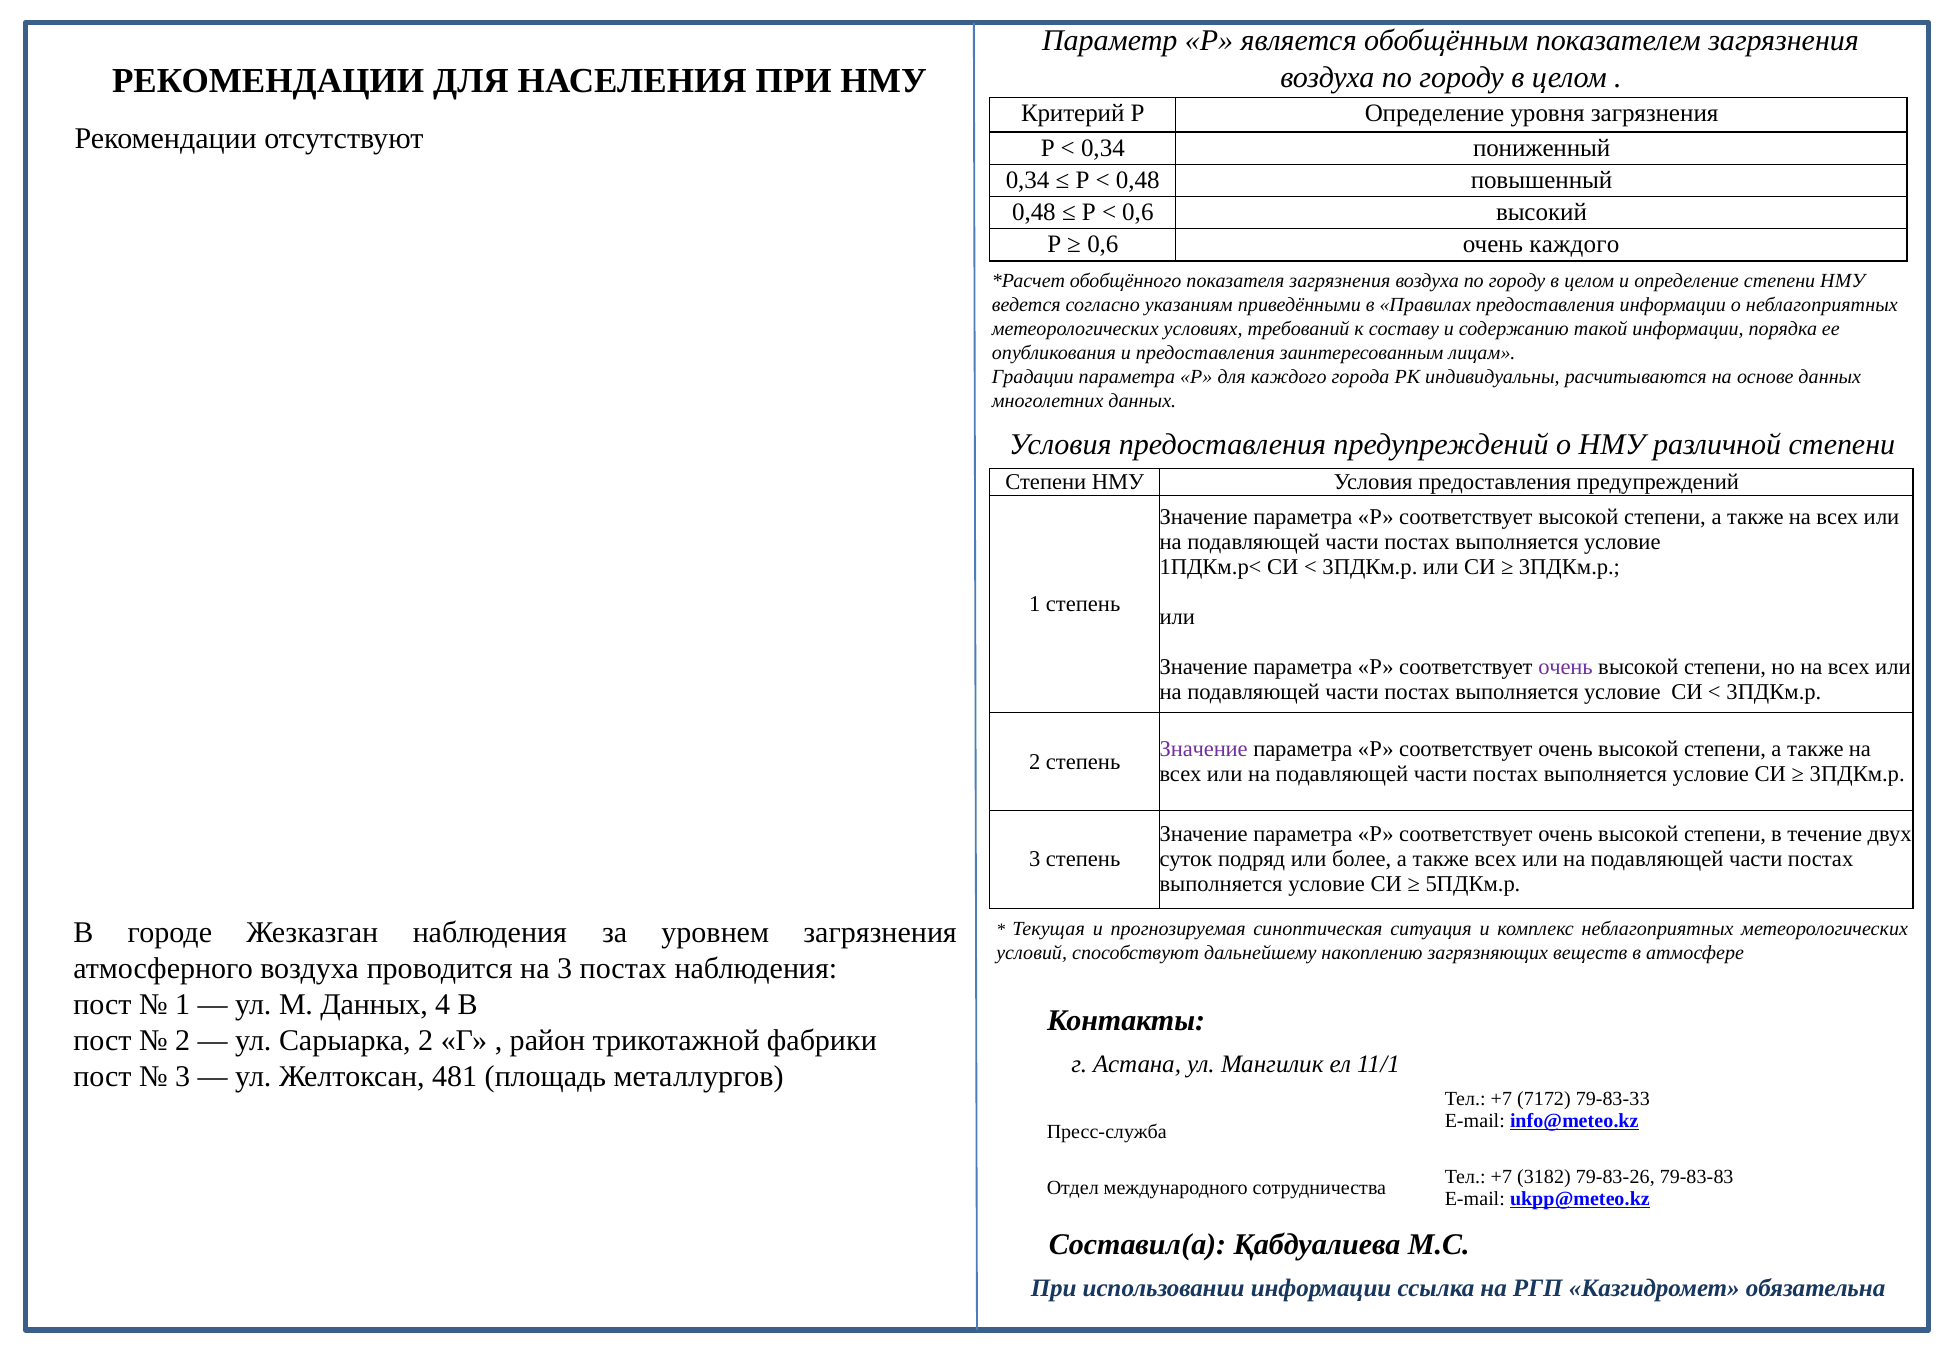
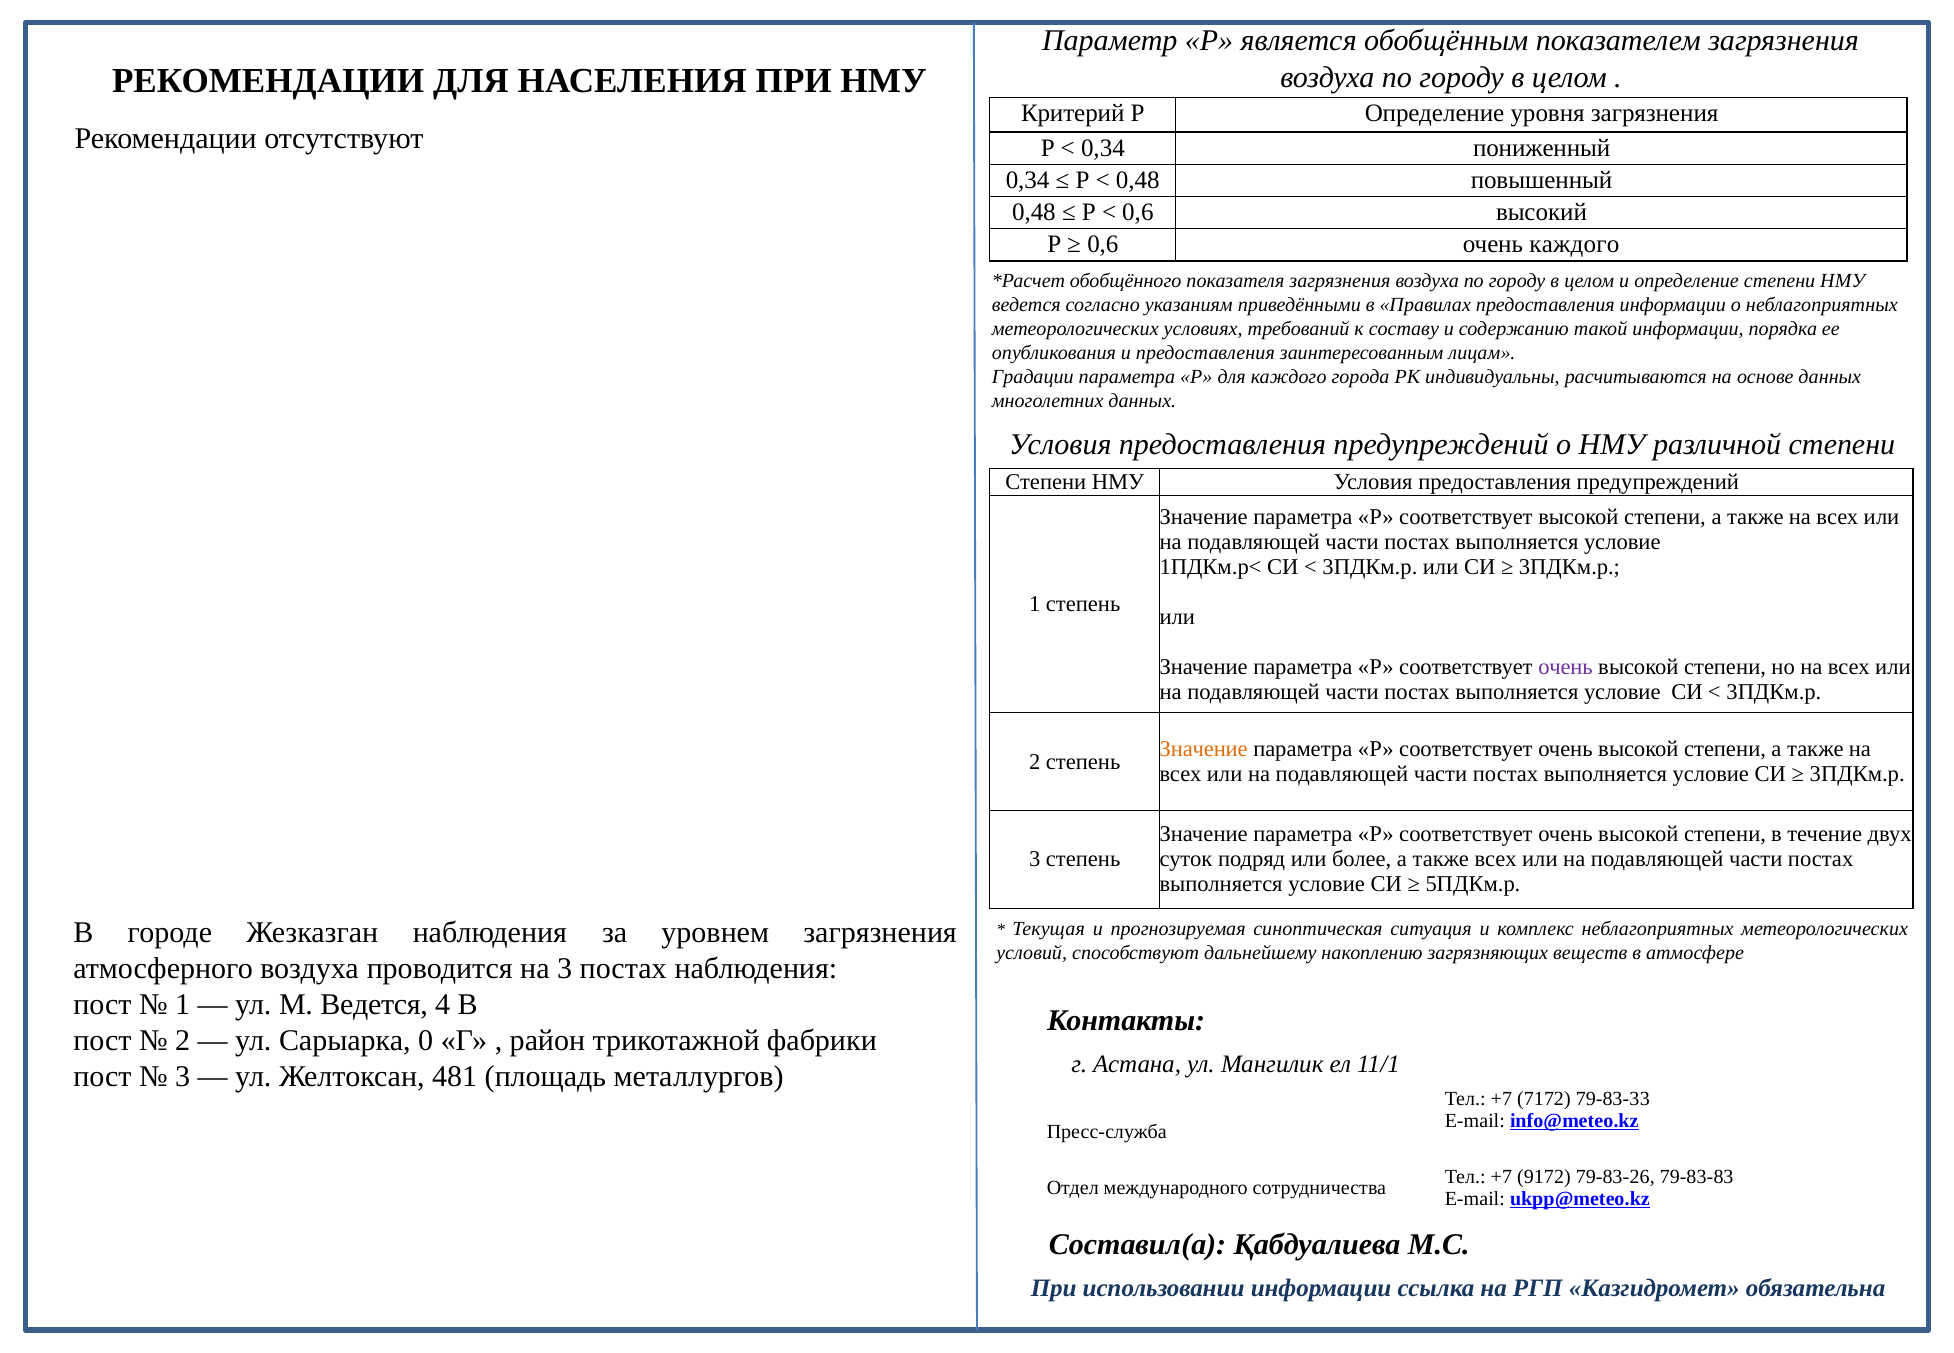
Значение at (1204, 749) colour: purple -> orange
М Данных: Данных -> Ведется
Сарыарка 2: 2 -> 0
3182: 3182 -> 9172
